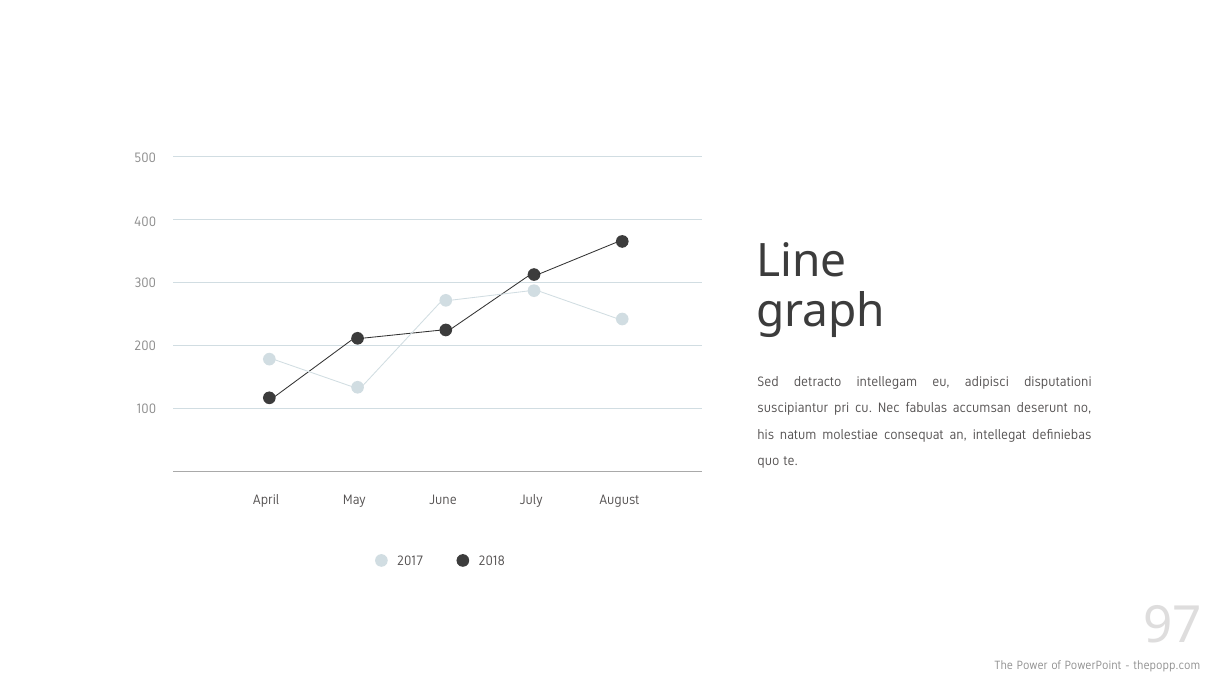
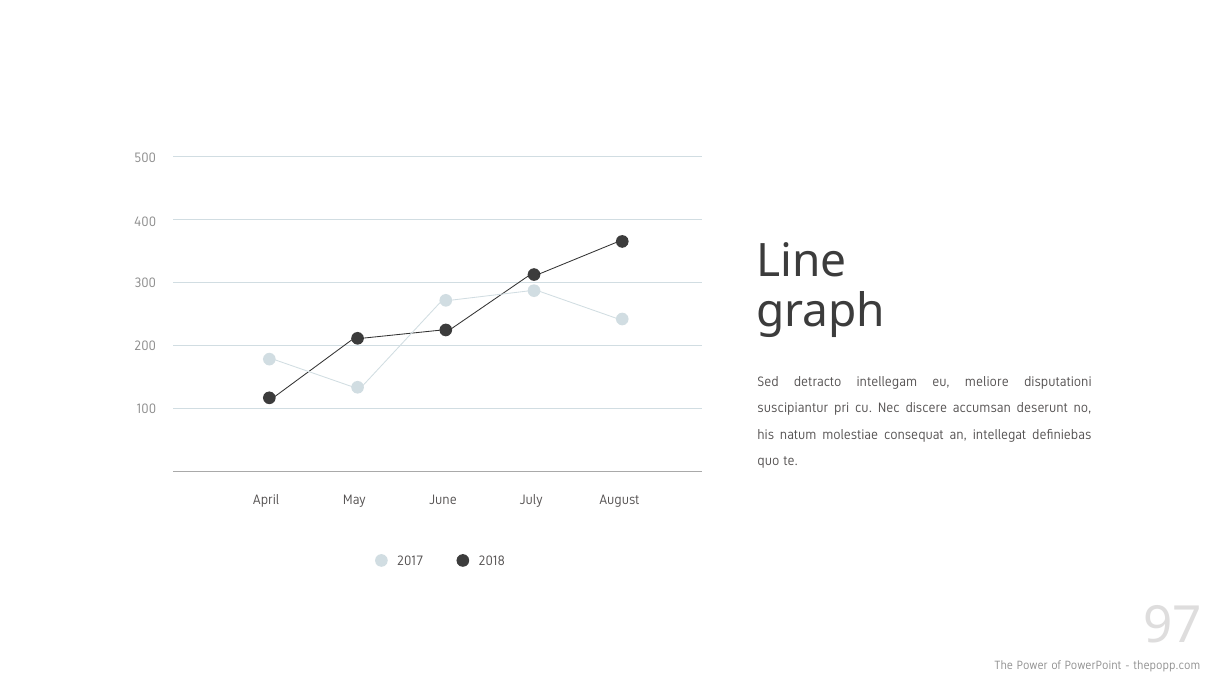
adipisci: adipisci -> meliore
fabulas: fabulas -> discere
